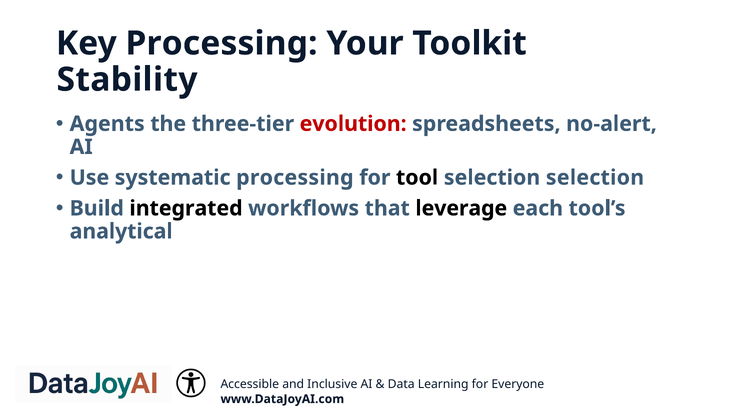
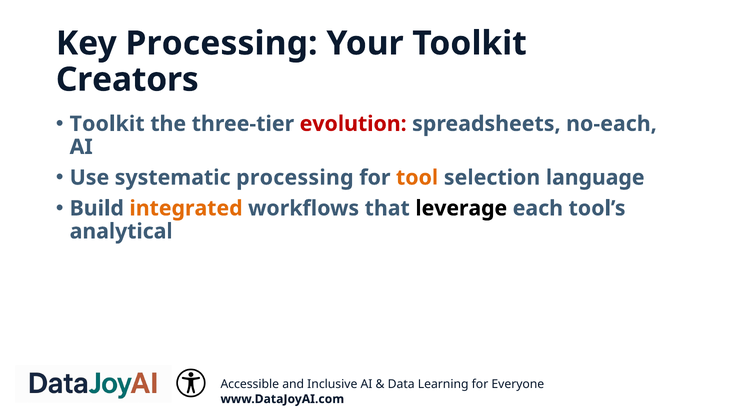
Stability: Stability -> Creators
Agents at (107, 124): Agents -> Toolkit
no-alert: no-alert -> no-each
tool colour: black -> orange
selection selection: selection -> language
integrated colour: black -> orange
